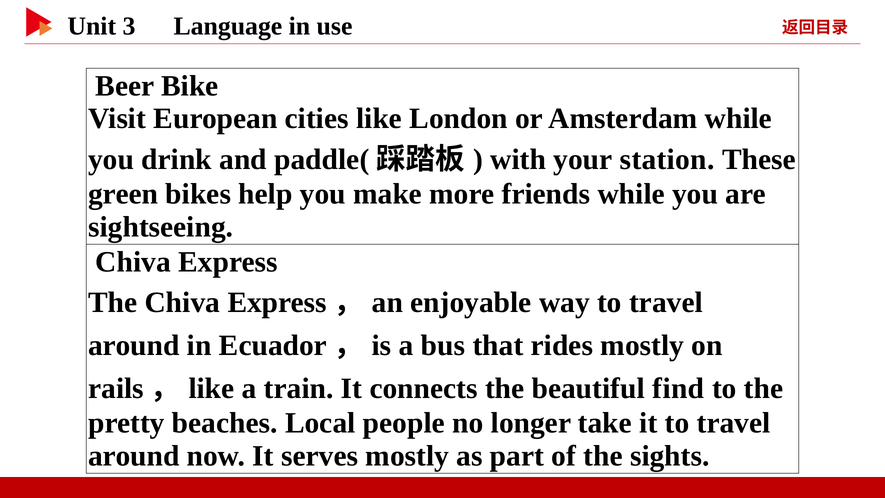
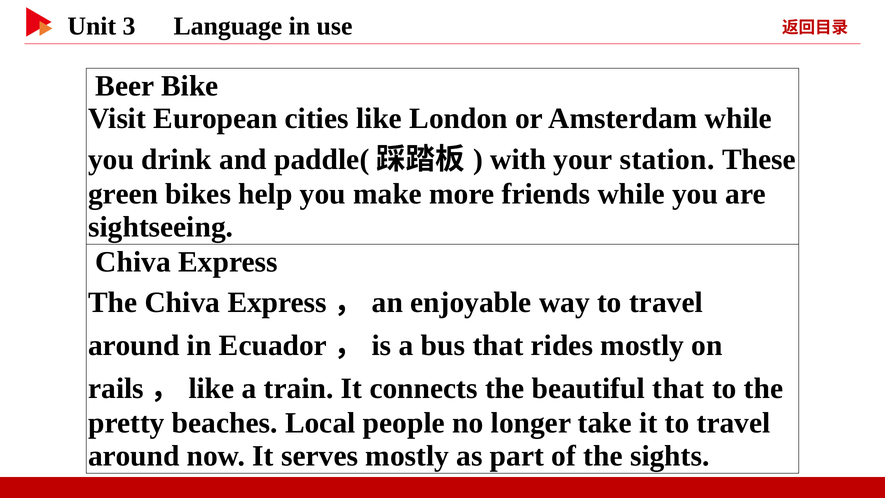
beautiful find: find -> that
